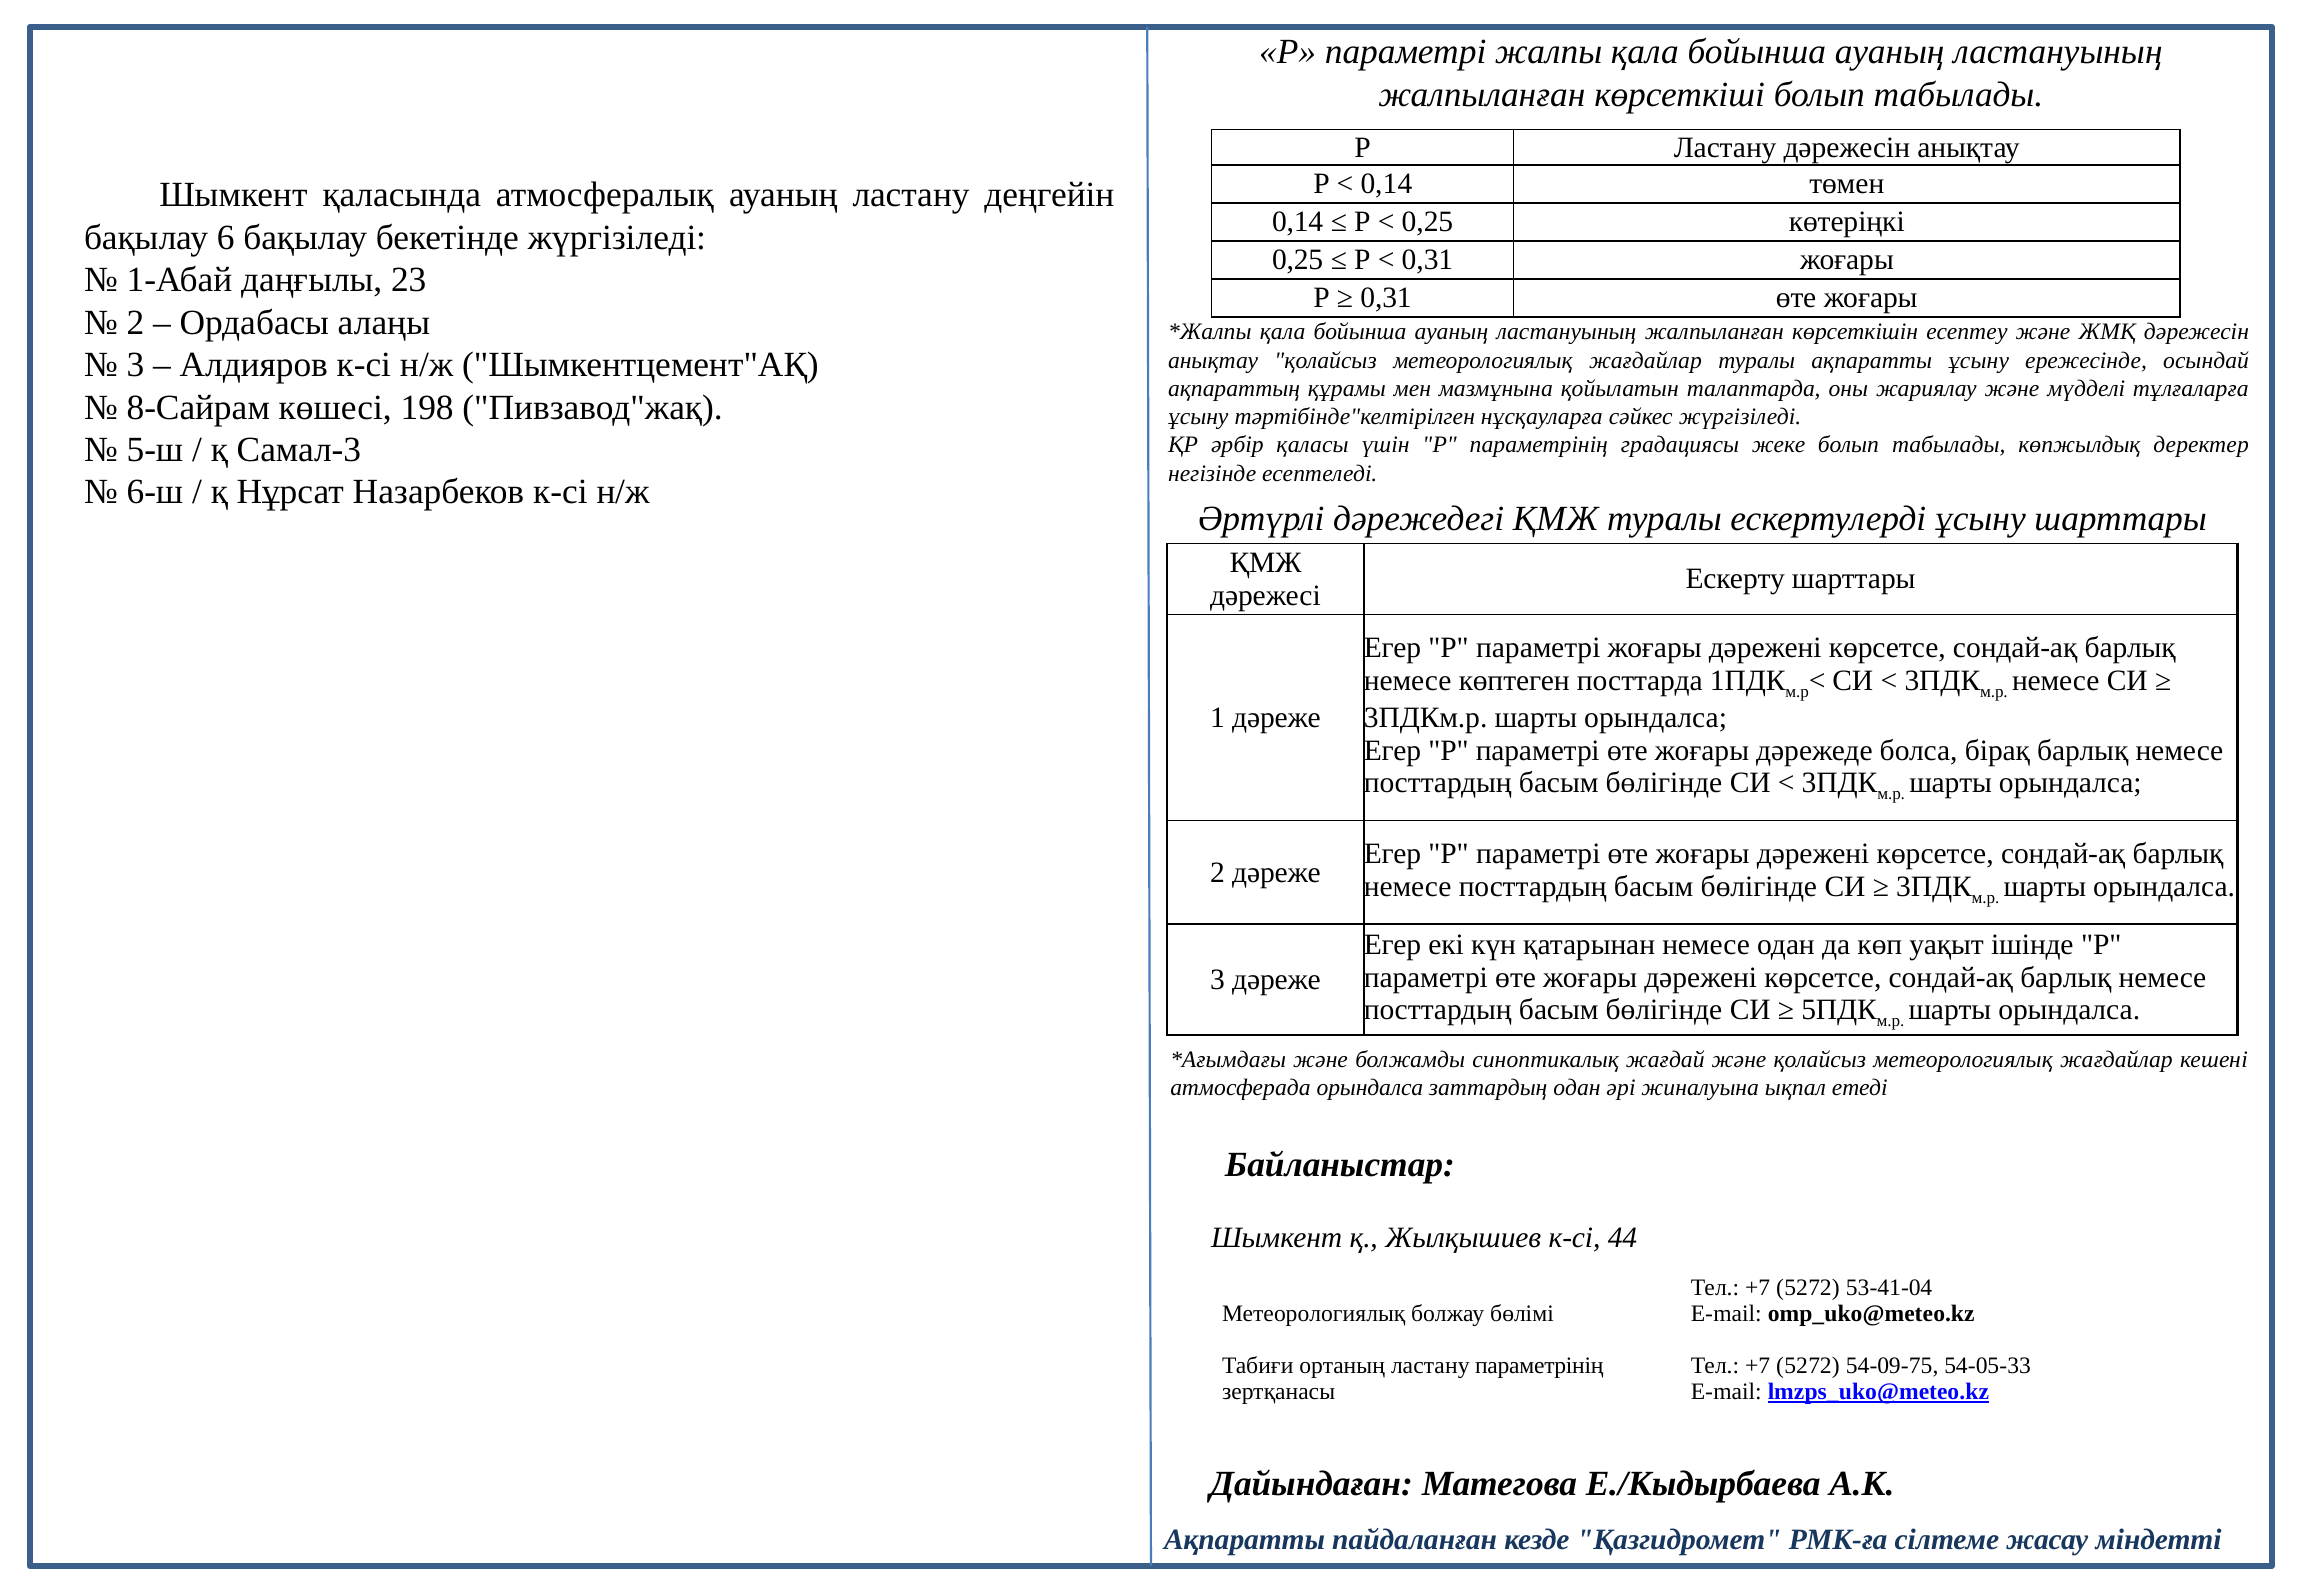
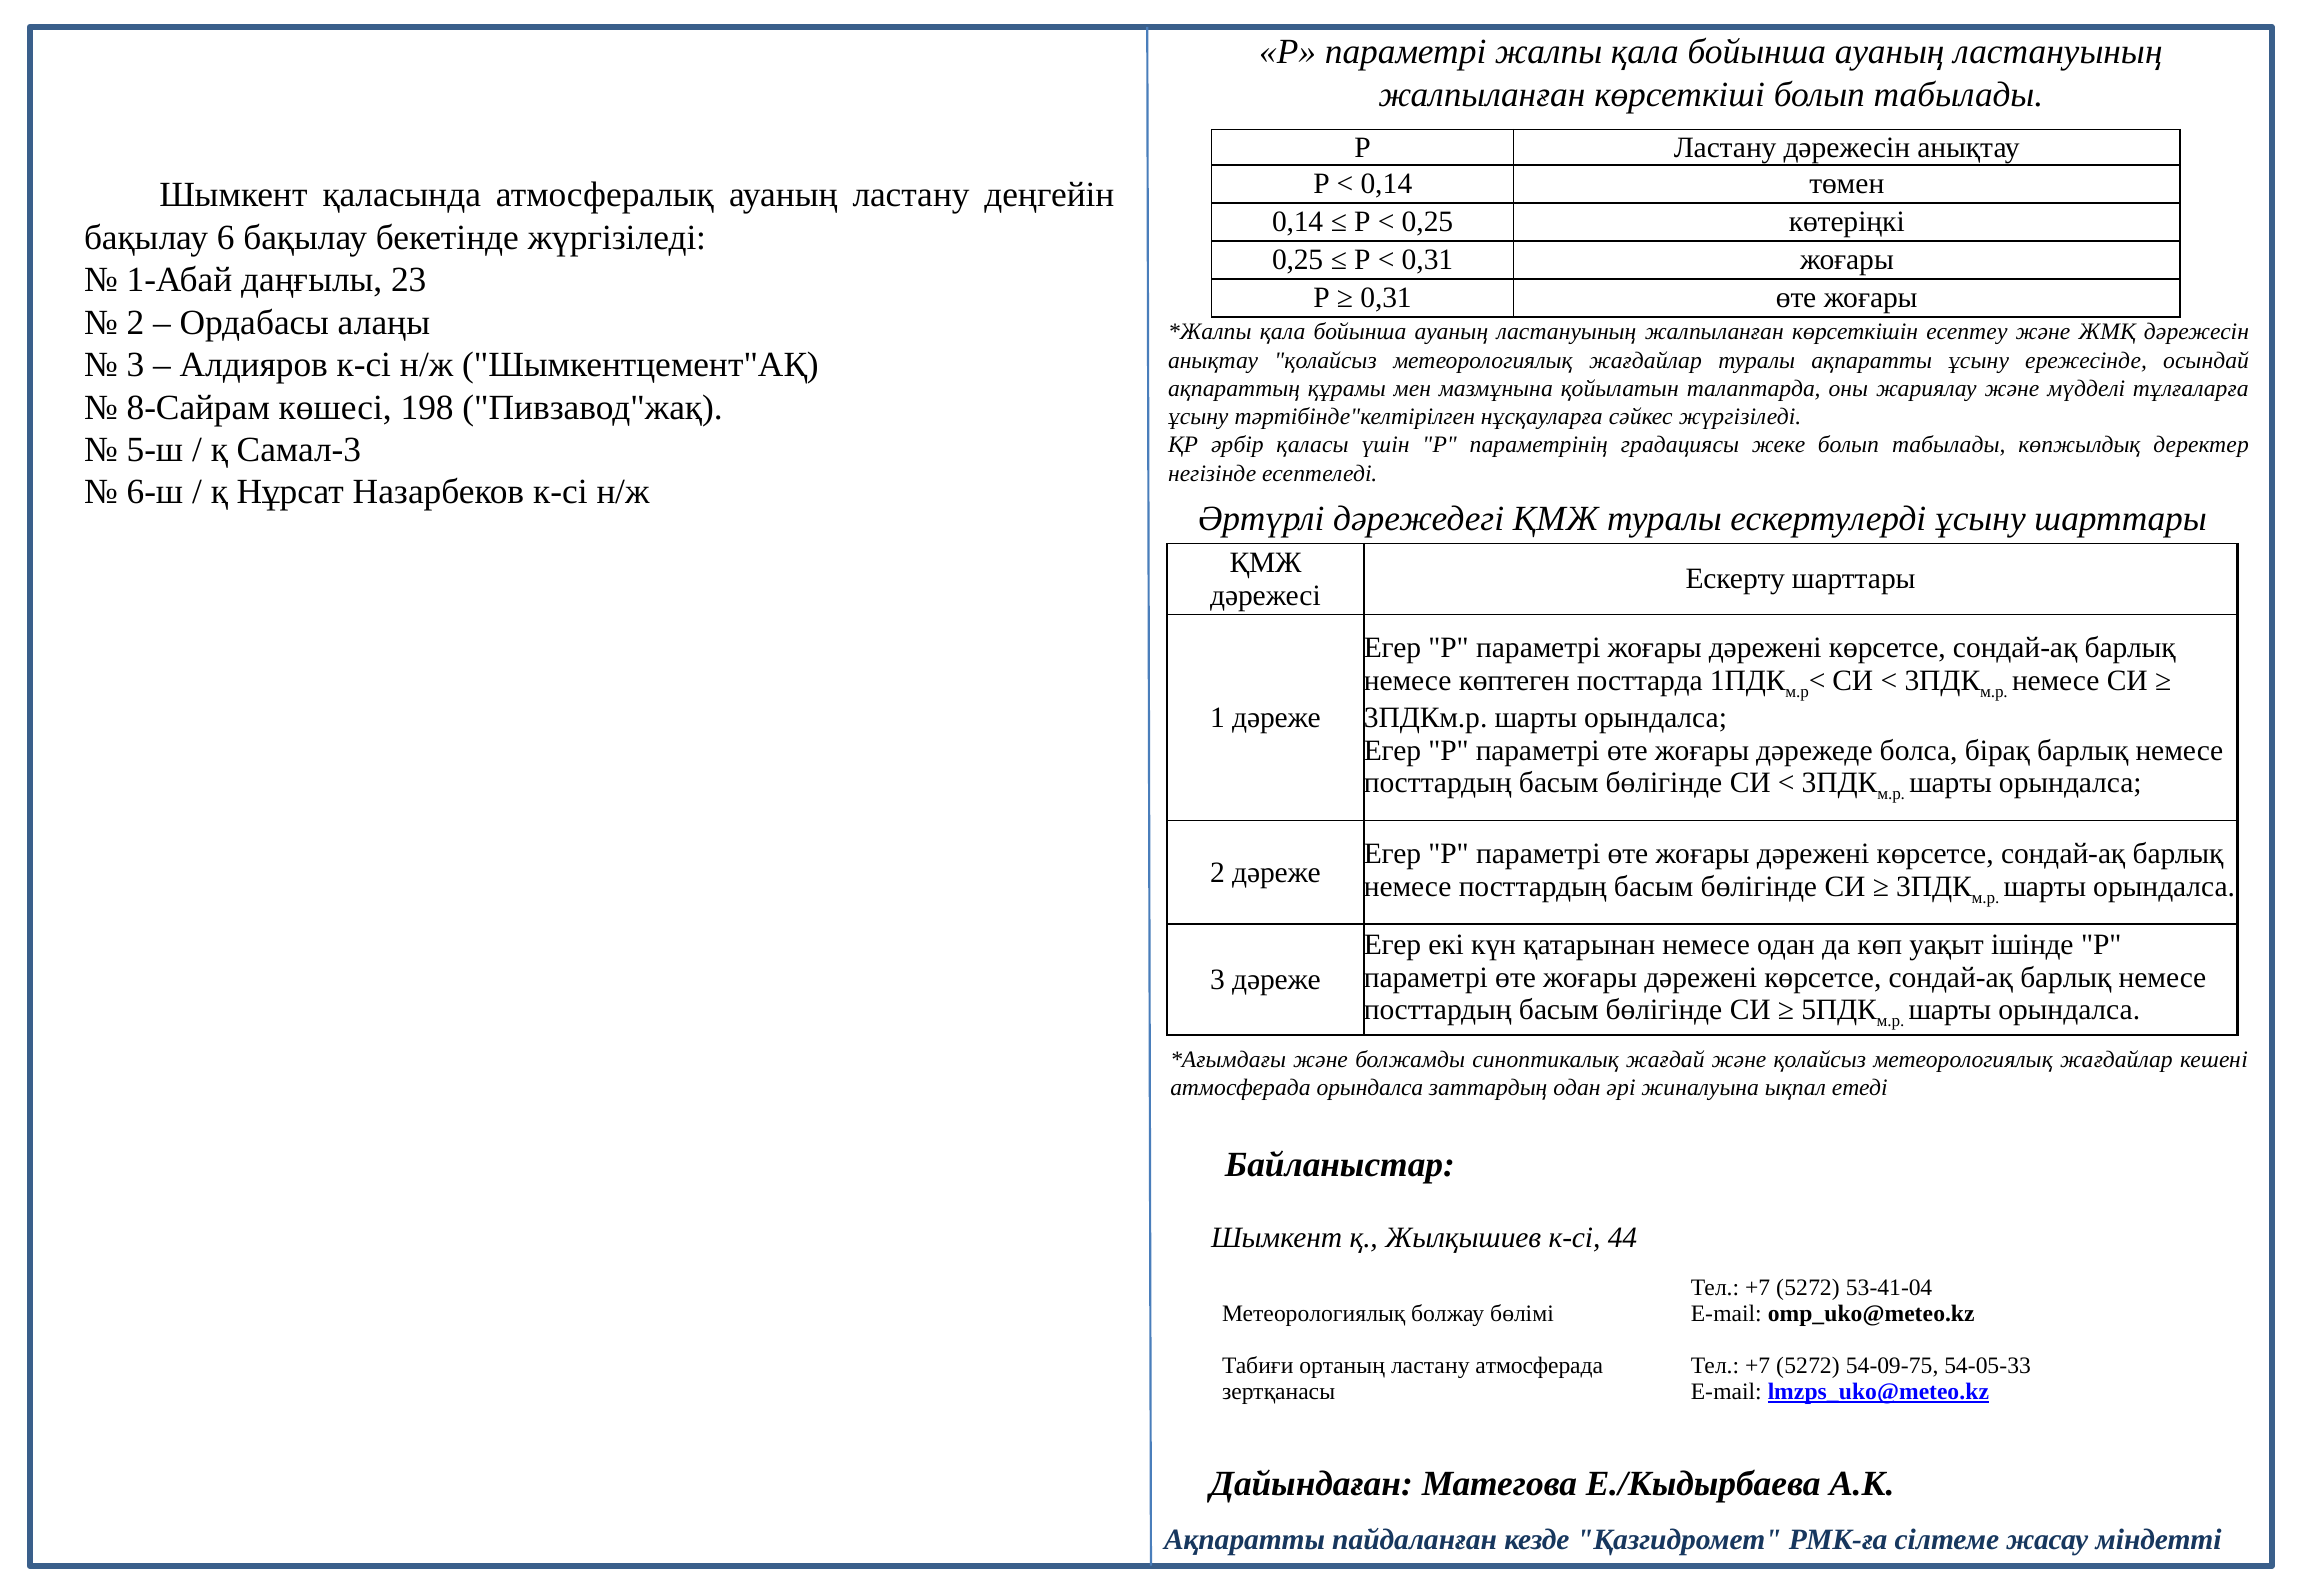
ластану параметрінің: параметрінің -> атмосферада
